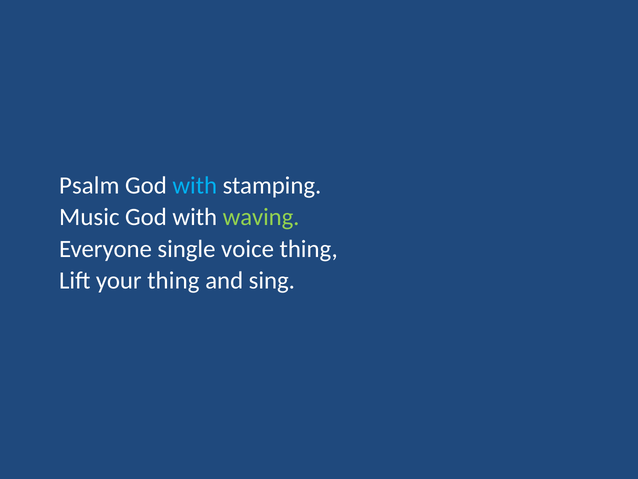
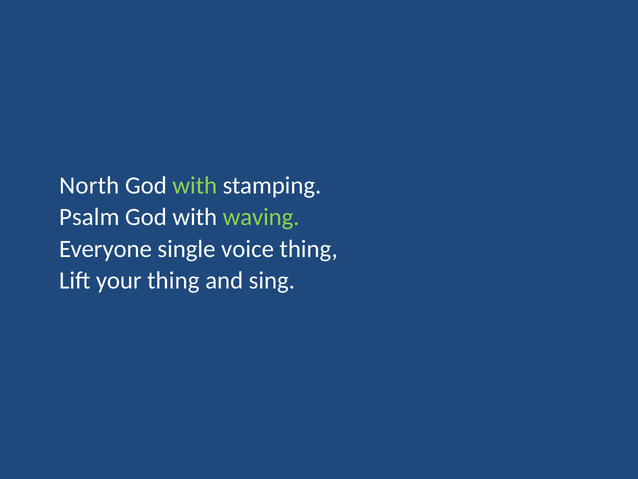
Psalm: Psalm -> North
with at (195, 185) colour: light blue -> light green
Music: Music -> Psalm
